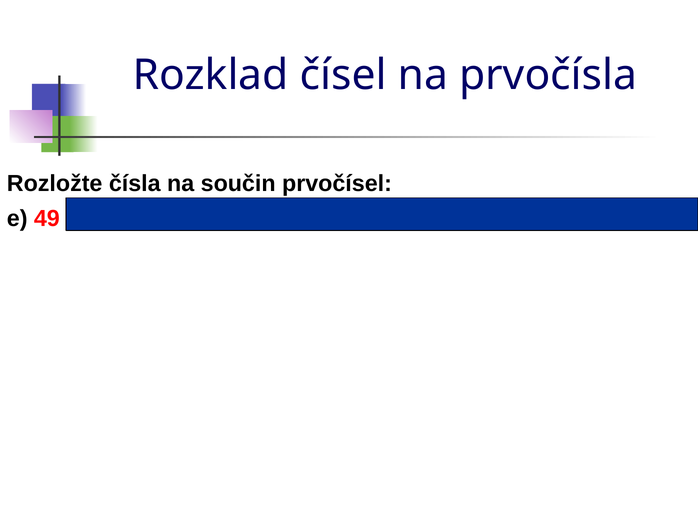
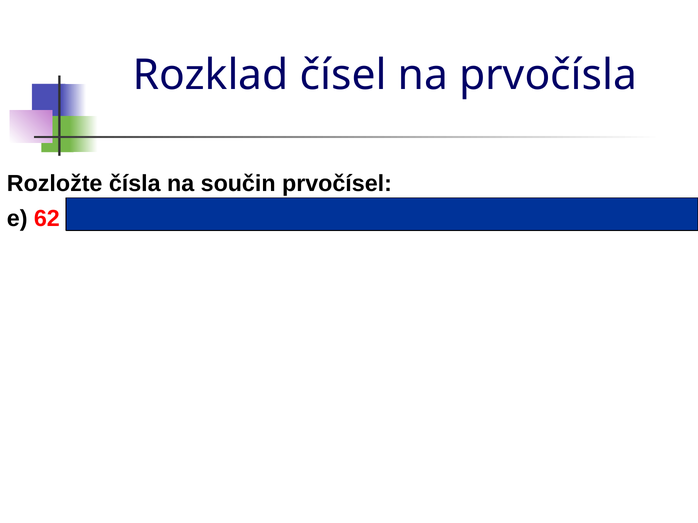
49: 49 -> 62
